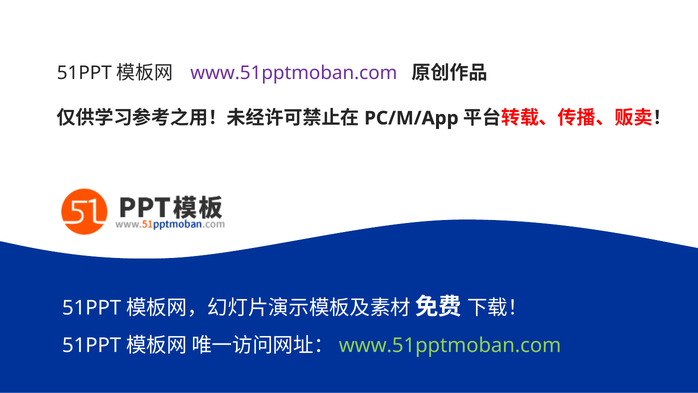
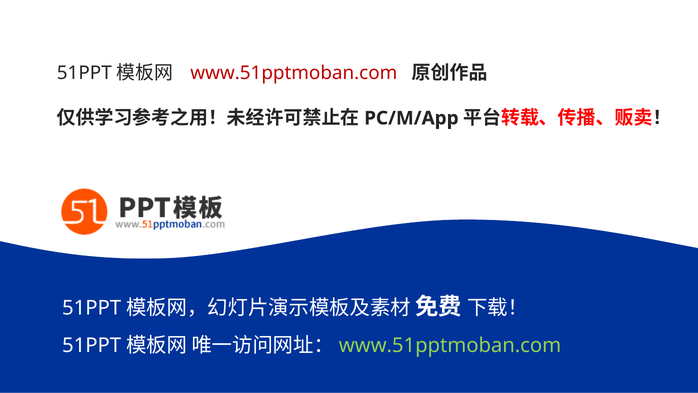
www.51pptmoban.com at (294, 73) colour: purple -> red
